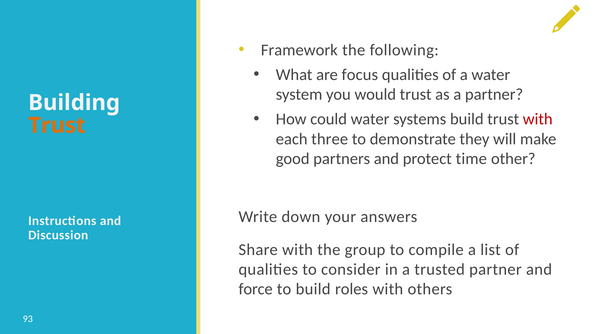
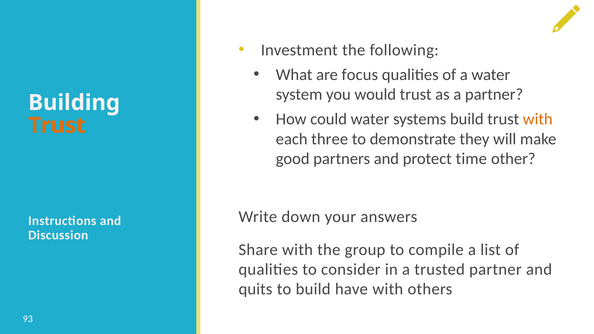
Framework: Framework -> Investment
with at (538, 119) colour: red -> orange
force: force -> quits
roles: roles -> have
